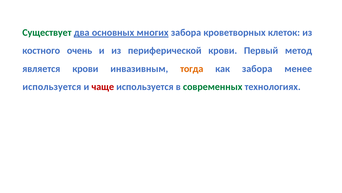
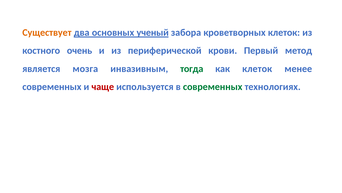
Существует colour: green -> orange
многих: многих -> ученый
является крови: крови -> мозга
тогда colour: orange -> green
как забора: забора -> клеток
используется at (52, 86): используется -> современных
